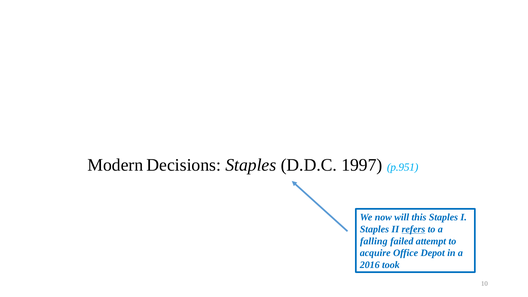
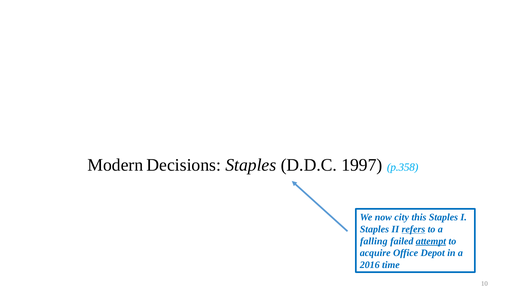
p.951: p.951 -> p.358
will: will -> city
attempt underline: none -> present
took: took -> time
